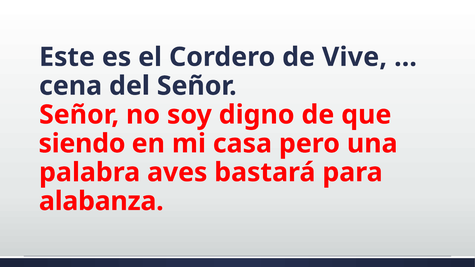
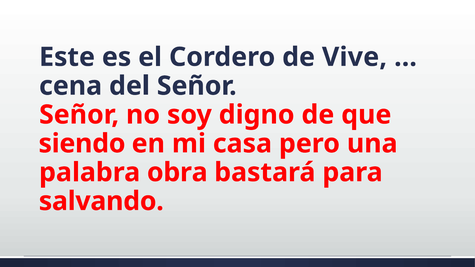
aves: aves -> obra
alabanza: alabanza -> salvando
